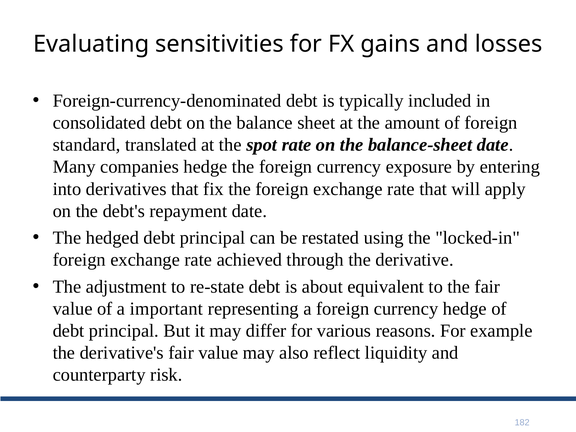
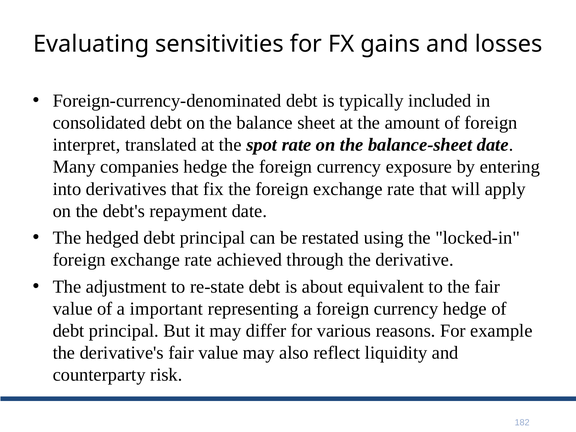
standard: standard -> interpret
